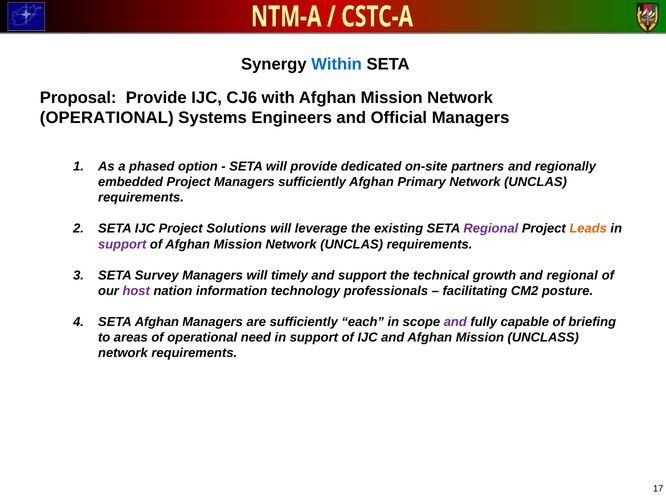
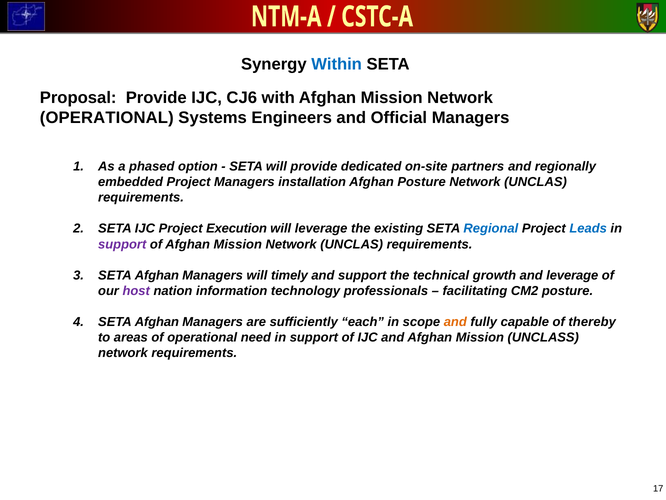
Managers sufficiently: sufficiently -> installation
Afghan Primary: Primary -> Posture
Solutions: Solutions -> Execution
Regional at (491, 228) colour: purple -> blue
Leads colour: orange -> blue
Survey at (157, 275): Survey -> Afghan
and regional: regional -> leverage
and at (455, 322) colour: purple -> orange
briefing: briefing -> thereby
